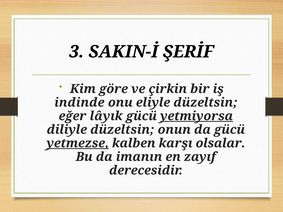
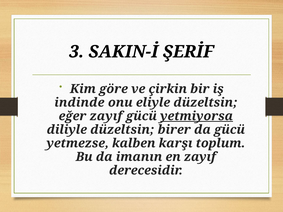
eğer lâyık: lâyık -> zayıf
onun: onun -> birer
yetmezse underline: present -> none
olsalar: olsalar -> toplum
